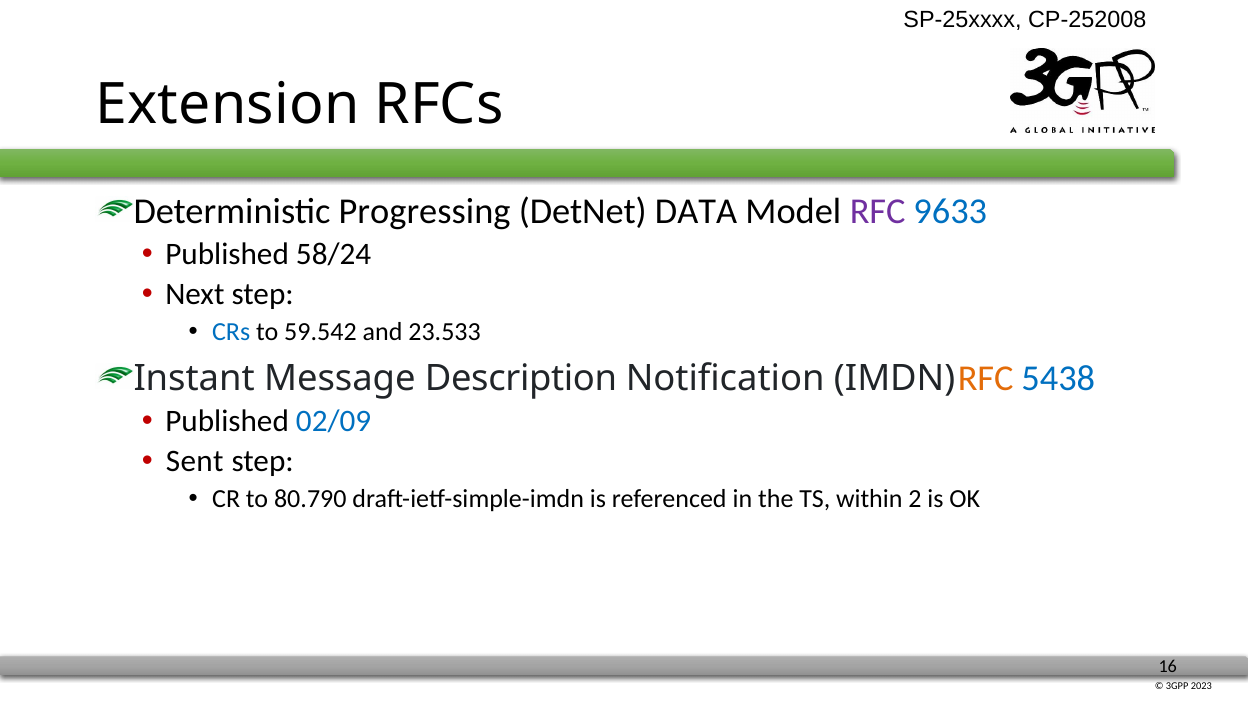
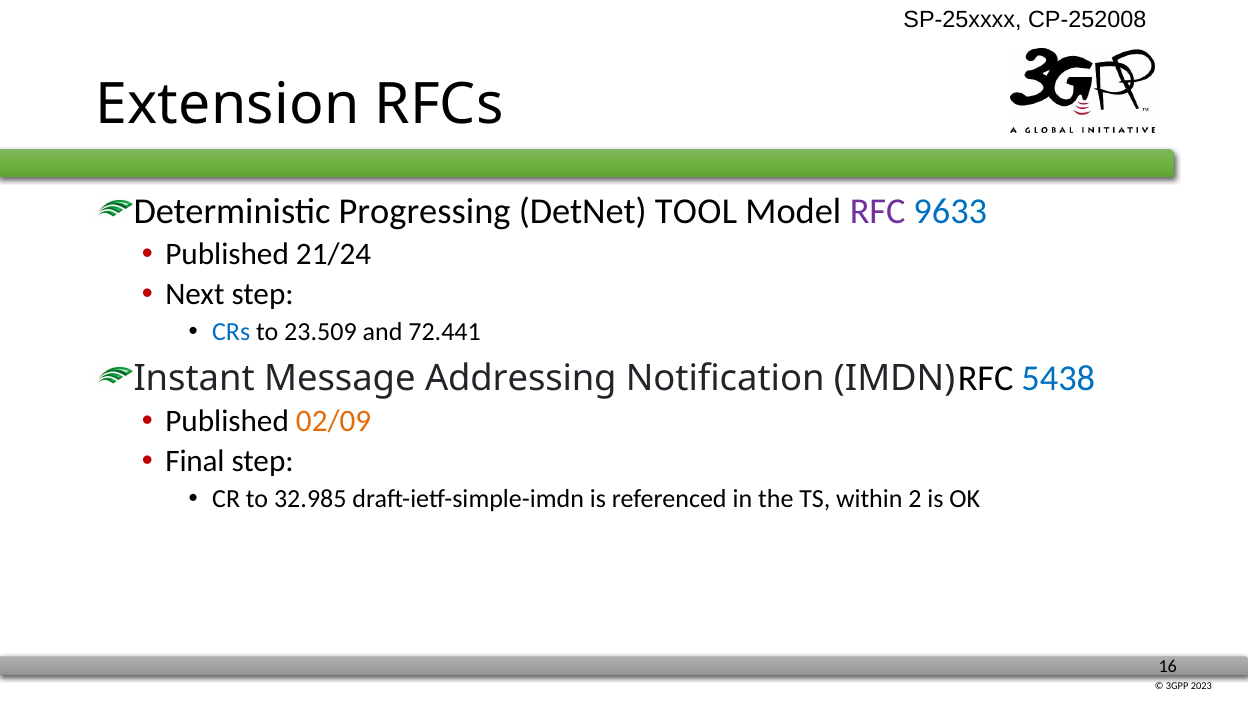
DATA: DATA -> TOOL
58/24: 58/24 -> 21/24
59.542: 59.542 -> 23.509
23.533: 23.533 -> 72.441
Description: Description -> Addressing
RFC at (986, 378) colour: orange -> black
02/09 colour: blue -> orange
Sent: Sent -> Final
80.790: 80.790 -> 32.985
